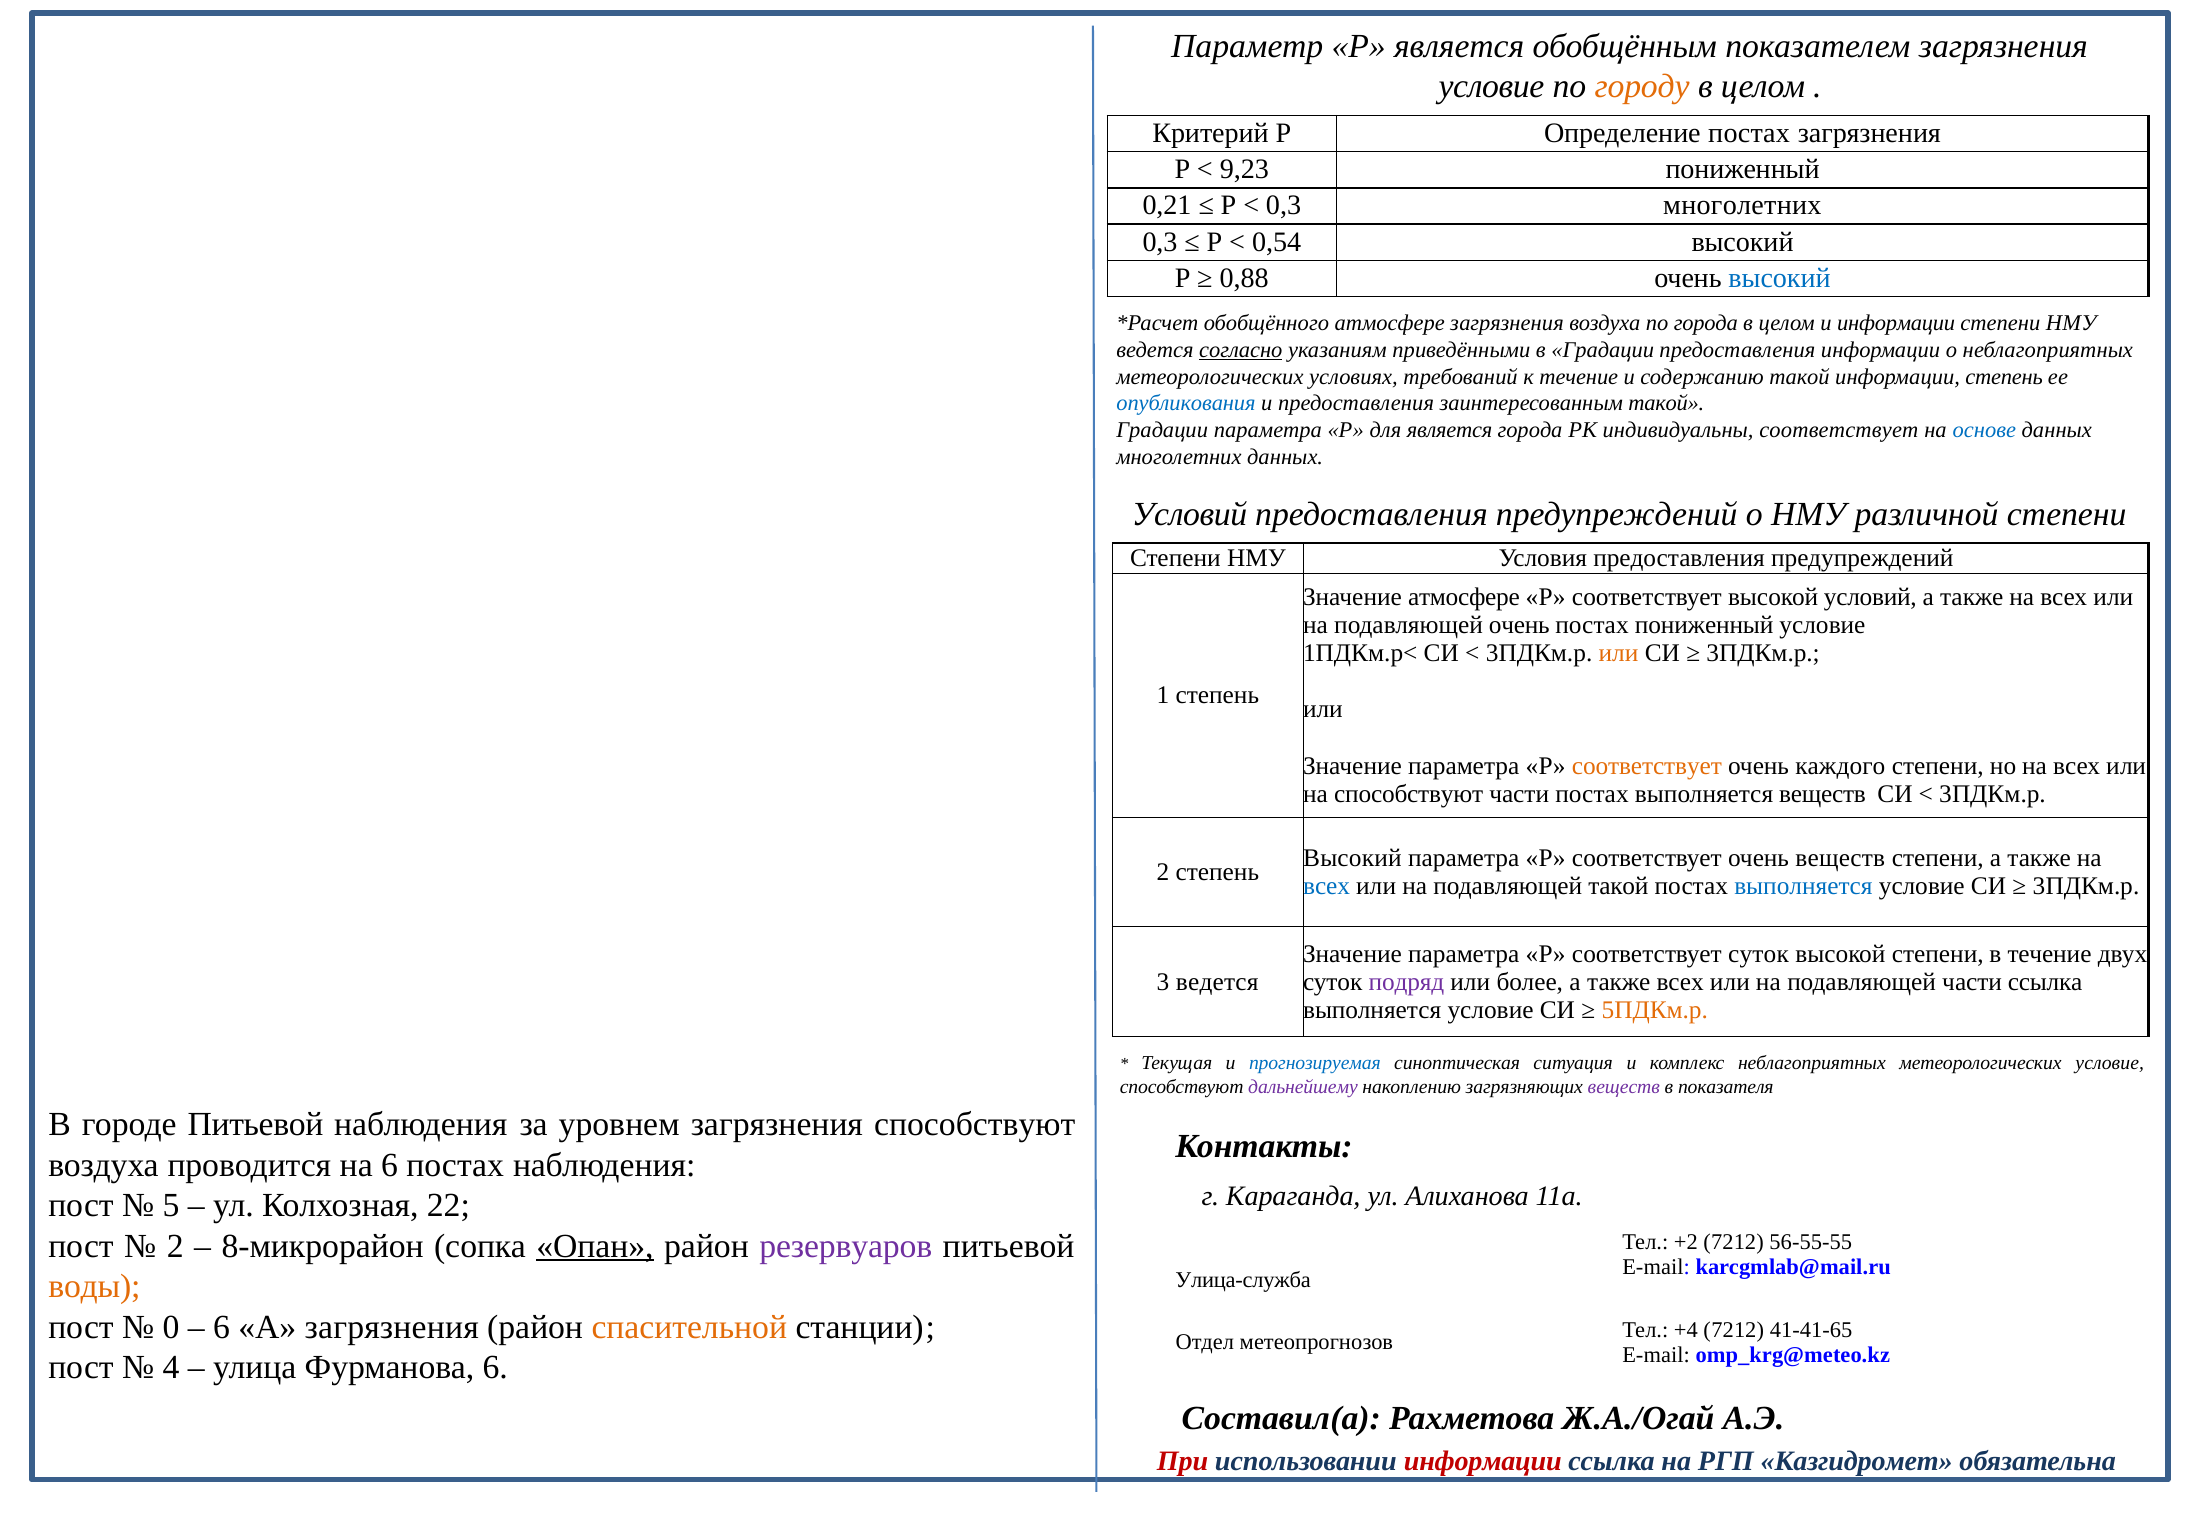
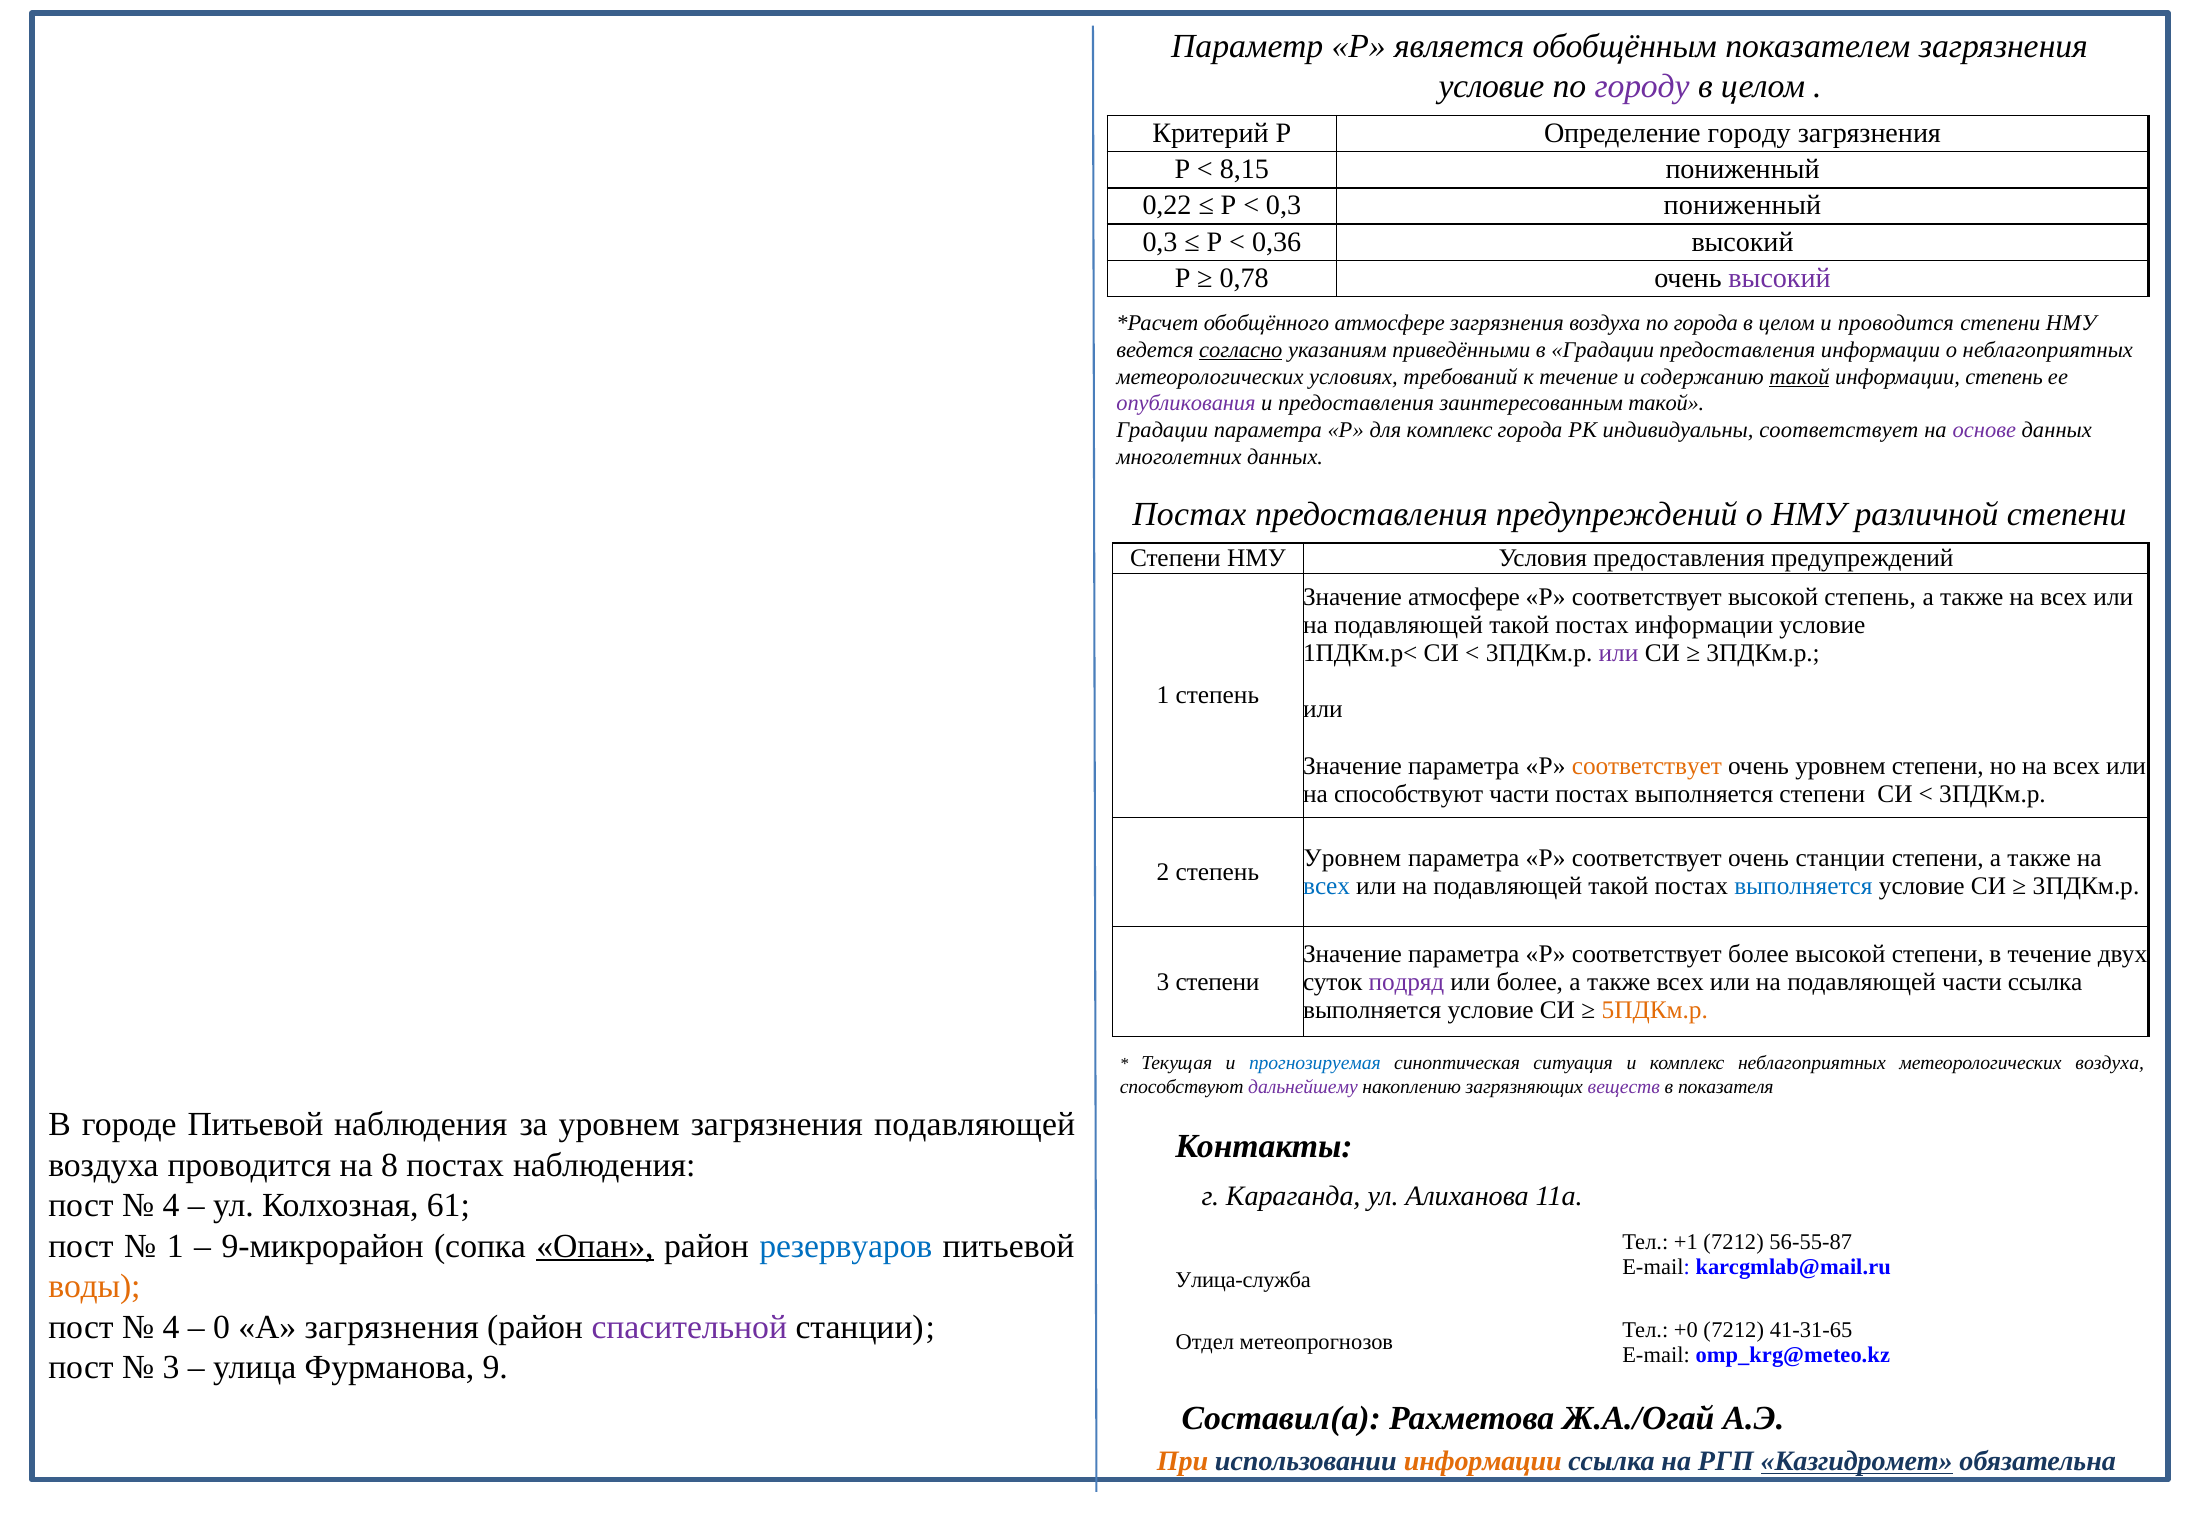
городу at (1642, 87) colour: orange -> purple
Определение постах: постах -> городу
9,23: 9,23 -> 8,15
0,21: 0,21 -> 0,22
0,3 многолетних: многолетних -> пониженный
0,54: 0,54 -> 0,36
0,88: 0,88 -> 0,78
высокий at (1780, 278) colour: blue -> purple
и информации: информации -> проводится
такой at (1800, 377) underline: none -> present
опубликования colour: blue -> purple
для является: является -> комплекс
основе colour: blue -> purple
Условий at (1190, 514): Условий -> Постах
высокой условий: условий -> степень
очень at (1519, 626): очень -> такой
постах пониженный: пониженный -> информации
или at (1618, 654) colour: orange -> purple
очень каждого: каждого -> уровнем
выполняется веществ: веществ -> степени
Высокий at (1352, 858): Высокий -> Уровнем
очень веществ: веществ -> станции
соответствует суток: суток -> более
3 ведется: ведется -> степени
метеорологических условие: условие -> воздуха
загрязнения способствуют: способствуют -> подавляющей
на 6: 6 -> 8
5 at (171, 1206): 5 -> 4
22: 22 -> 61
2 at (175, 1246): 2 -> 1
8-микрорайон: 8-микрорайон -> 9-микрорайон
резервуаров colour: purple -> blue
+2: +2 -> +1
56-55-55: 56-55-55 -> 56-55-87
0 at (171, 1327): 0 -> 4
6 at (221, 1327): 6 -> 0
спасительной colour: orange -> purple
+4: +4 -> +0
41-41-65: 41-41-65 -> 41-31-65
4 at (171, 1368): 4 -> 3
Фурманова 6: 6 -> 9
При colour: red -> orange
информации at (1483, 1462) colour: red -> orange
Казгидромет underline: none -> present
